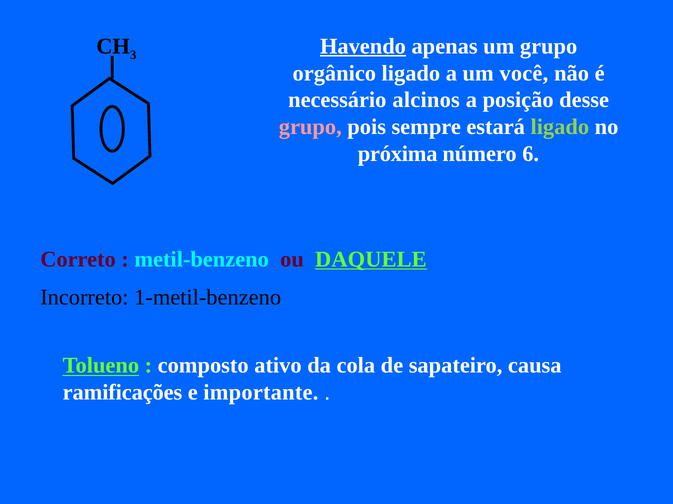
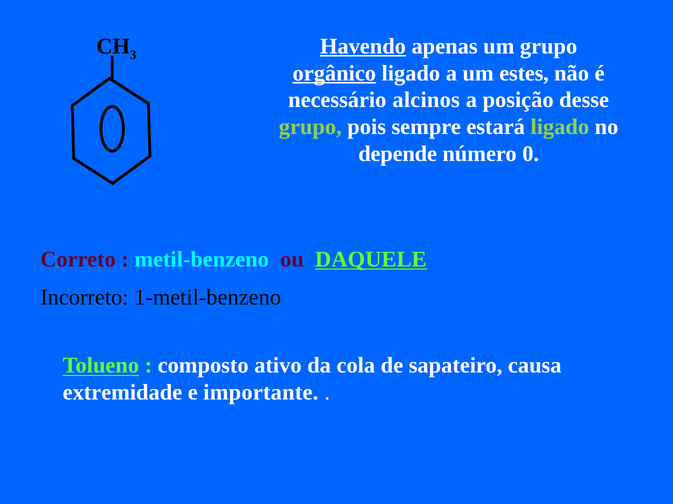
orgânico underline: none -> present
você: você -> estes
grupo at (310, 127) colour: pink -> light green
próxima: próxima -> depende
6: 6 -> 0
ramificações: ramificações -> extremidade
